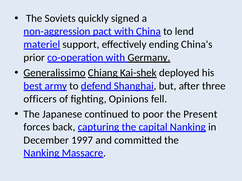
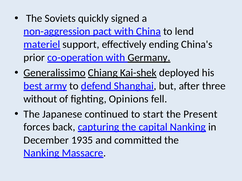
officers: officers -> without
poor: poor -> start
1997: 1997 -> 1935
